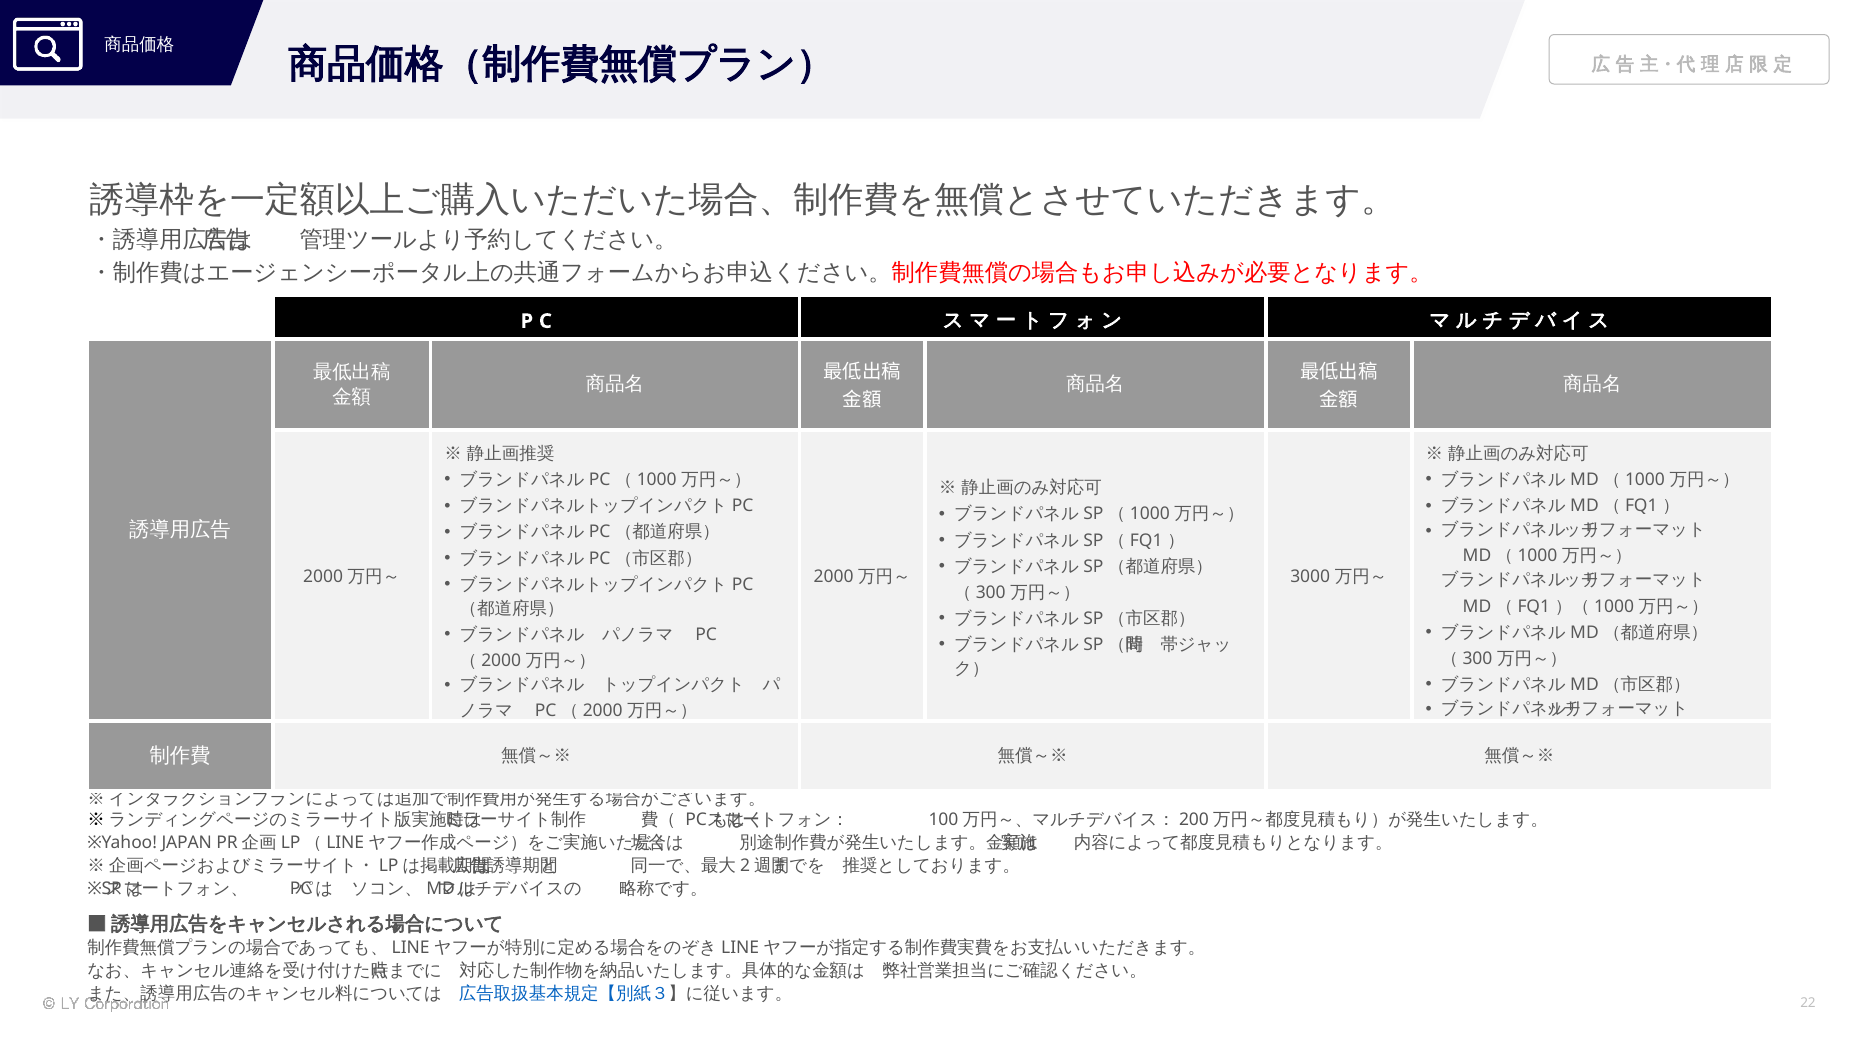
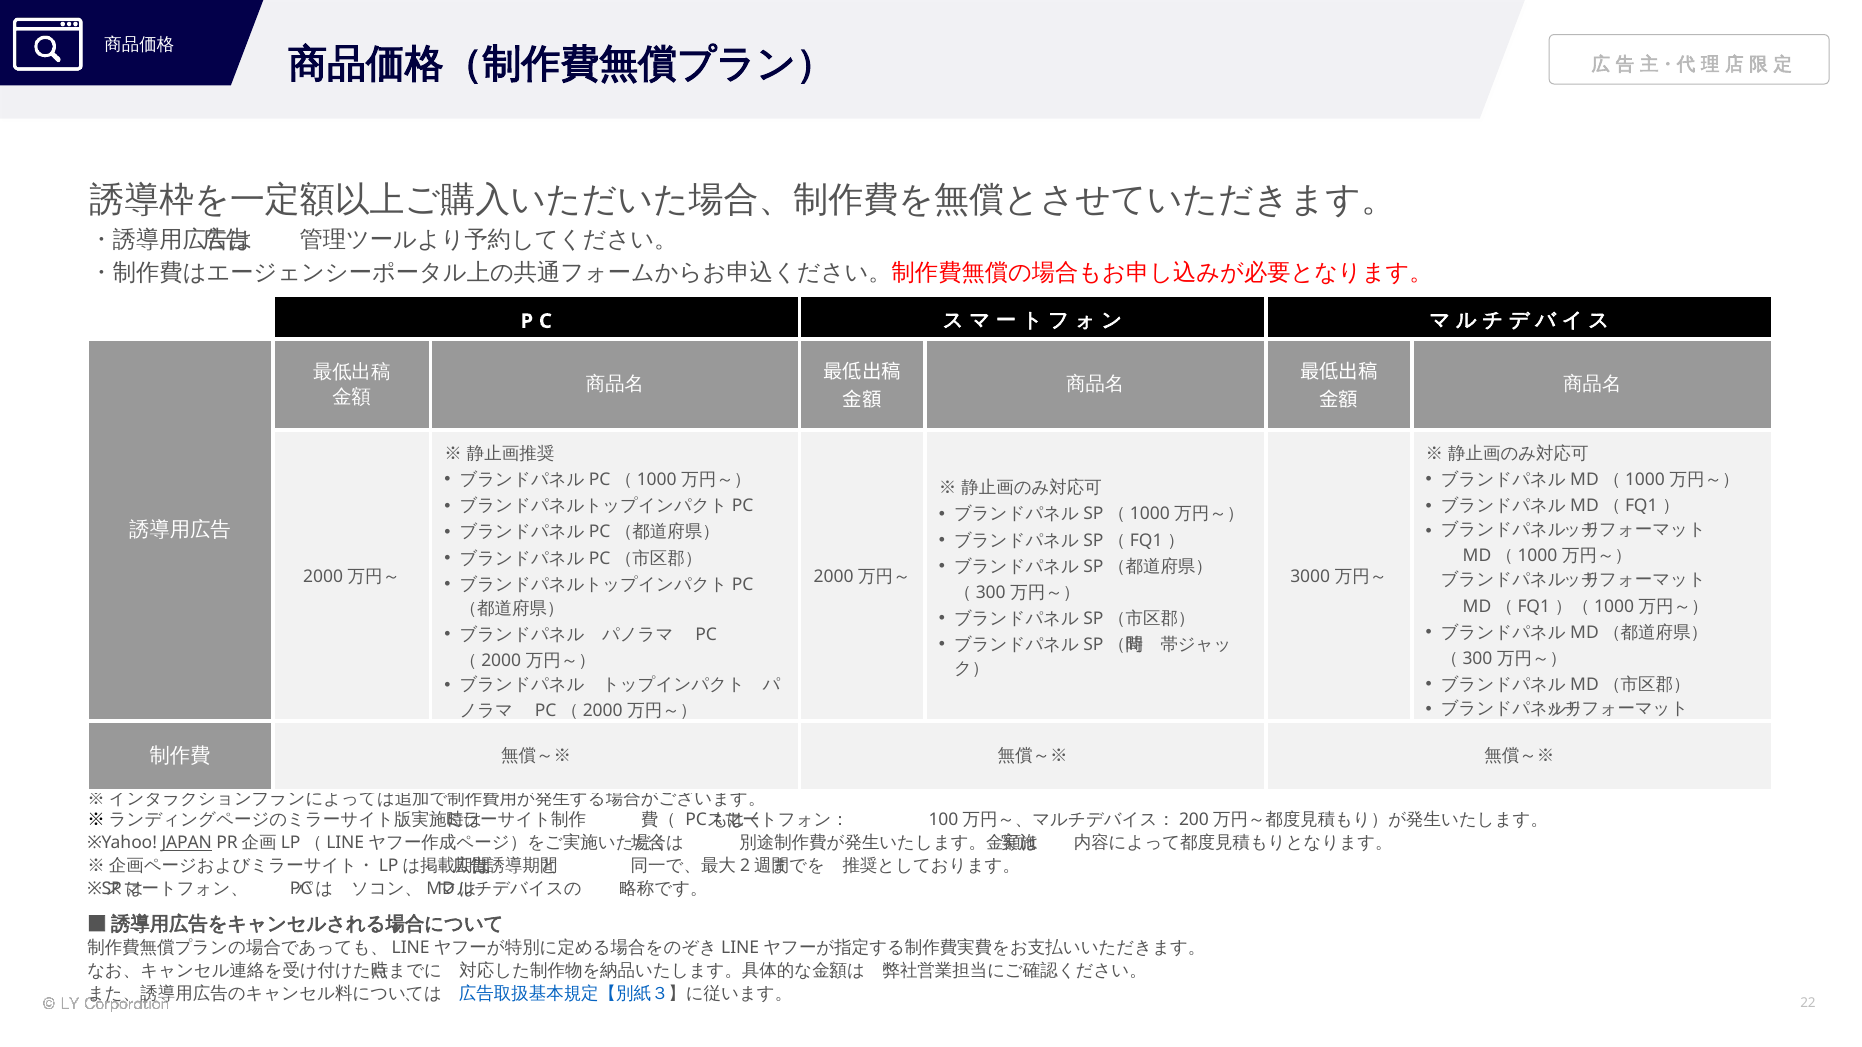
JAPAN underline: none -> present
